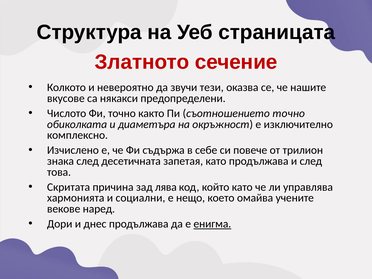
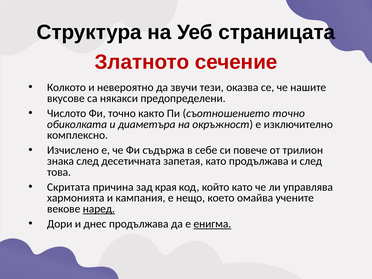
лява: лява -> края
социални: социални -> кампания
наред underline: none -> present
